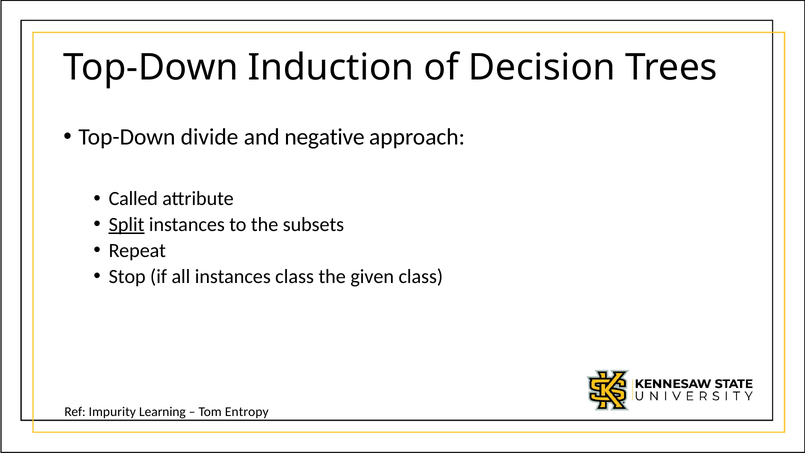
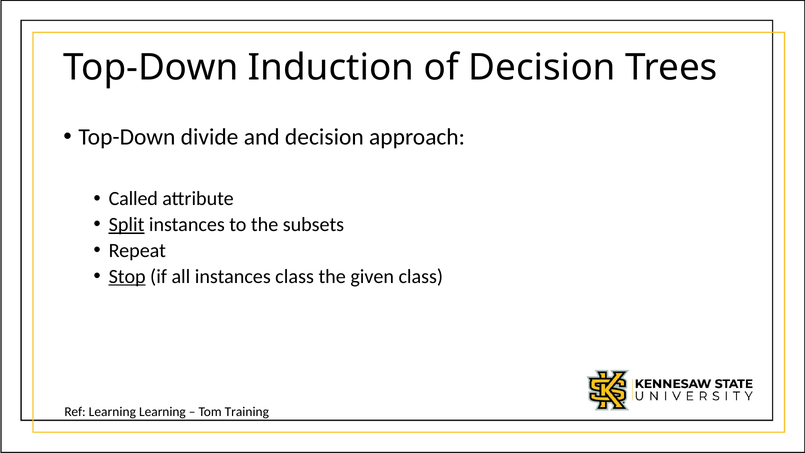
and negative: negative -> decision
Stop underline: none -> present
Ref Impurity: Impurity -> Learning
Entropy: Entropy -> Training
